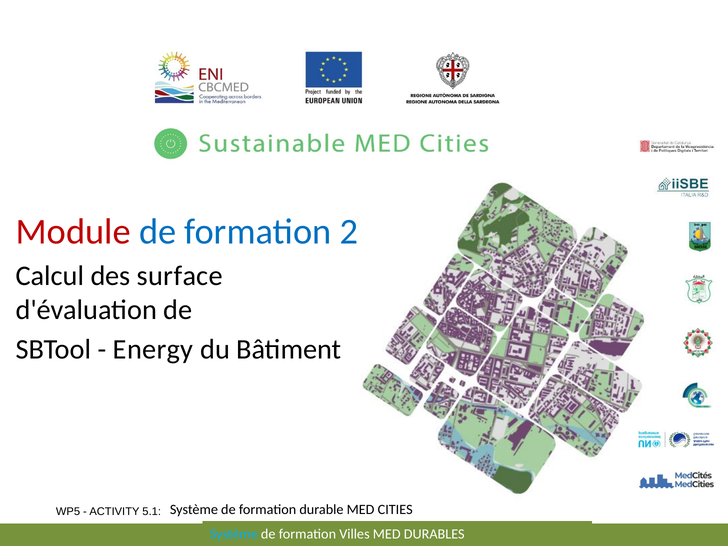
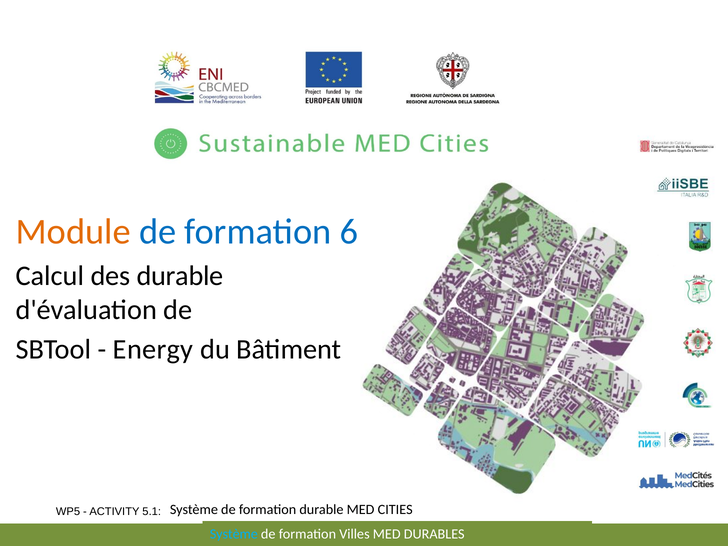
Module colour: red -> orange
2: 2 -> 6
des surface: surface -> durable
